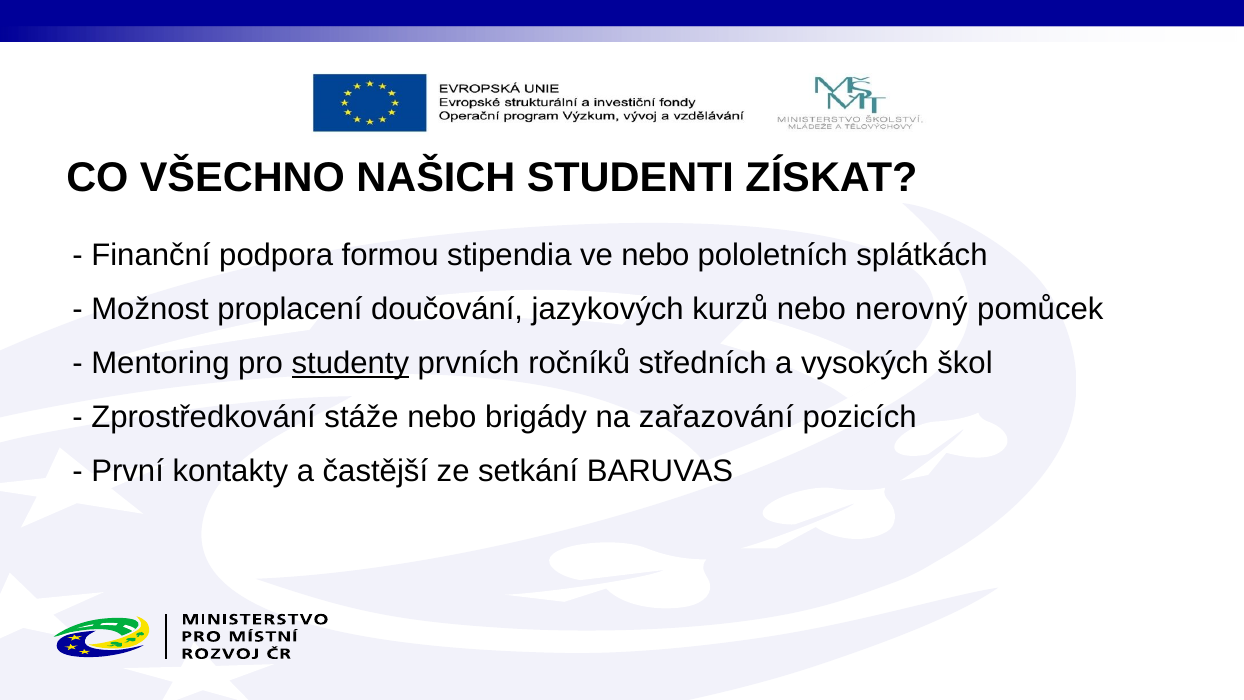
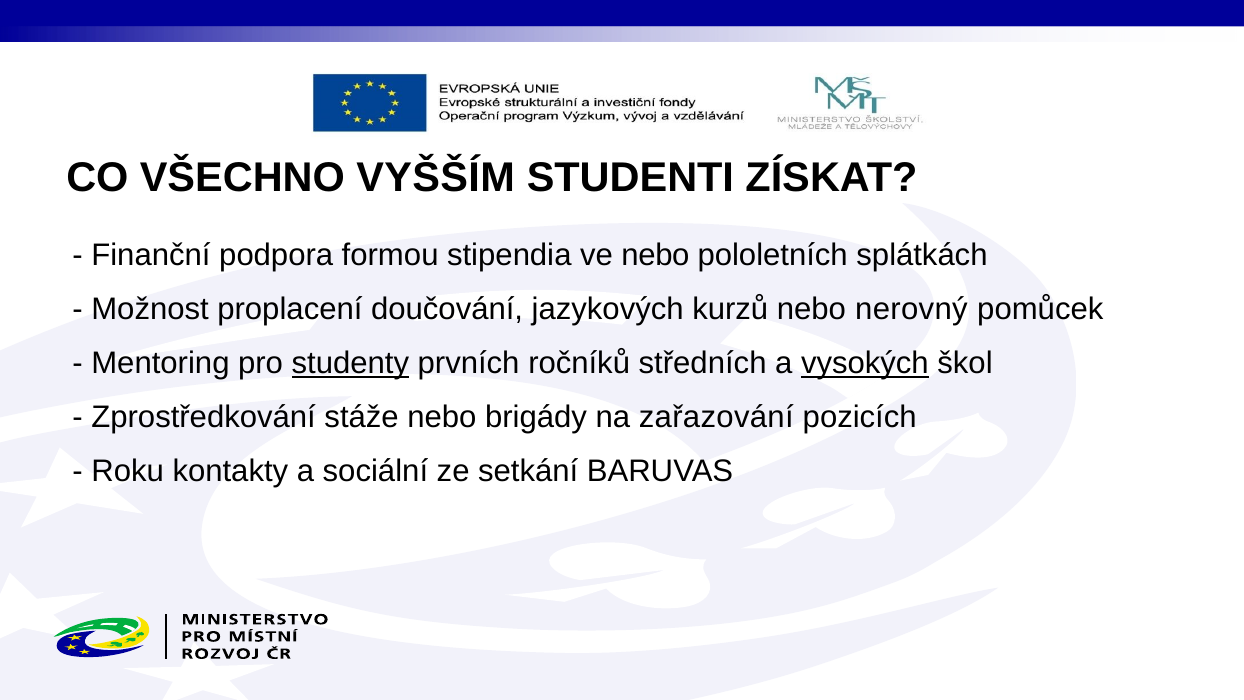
NAŠICH: NAŠICH -> VYŠŠÍM
vysokých underline: none -> present
První: První -> Roku
častější: častější -> sociální
